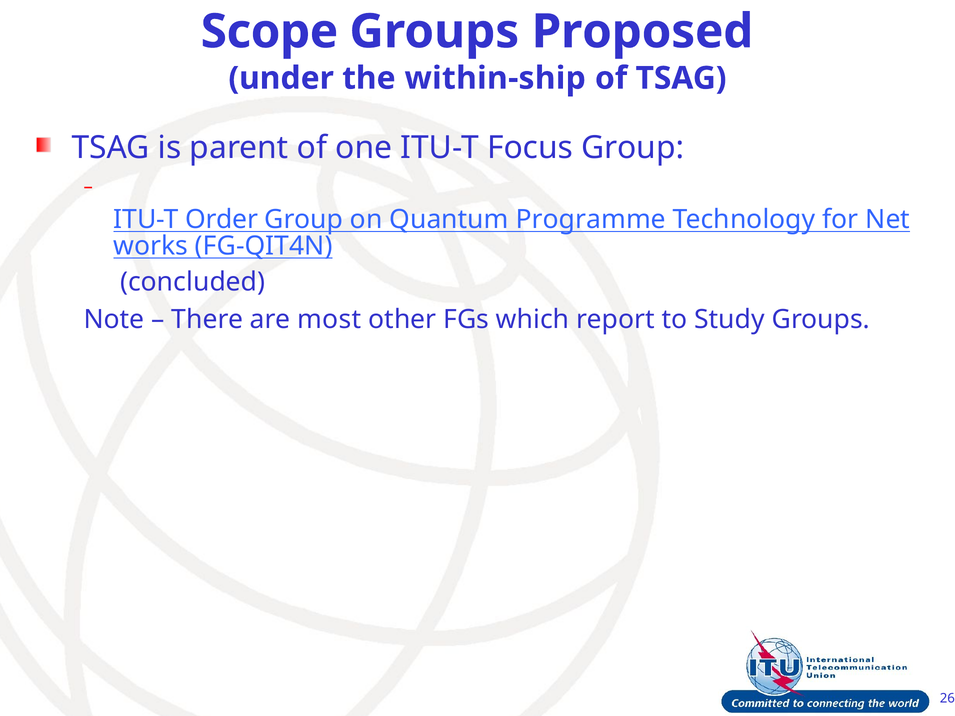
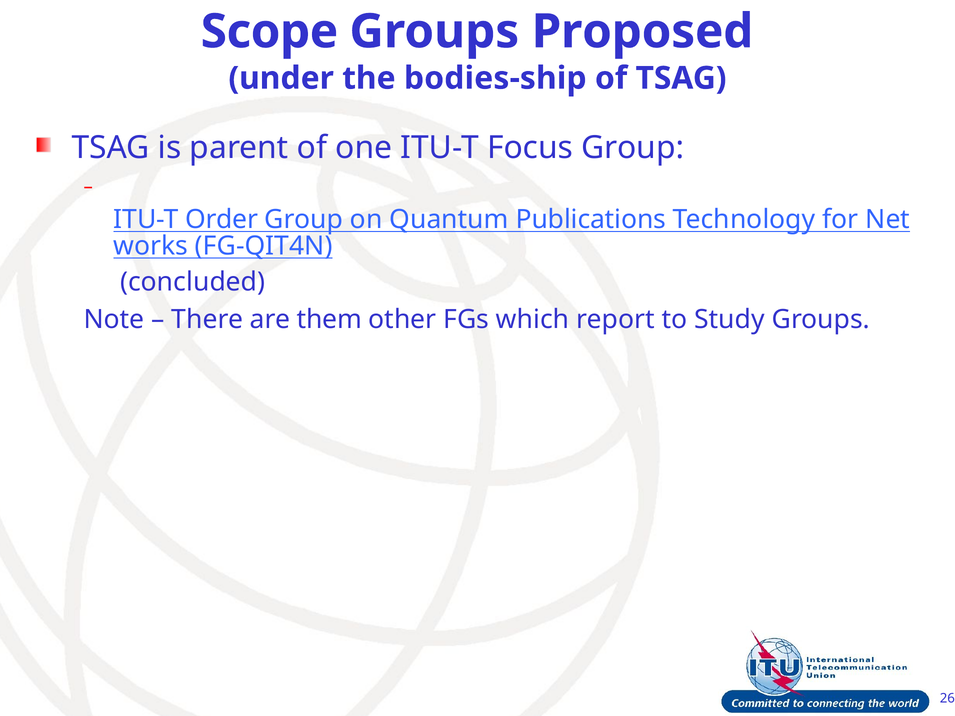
within-ship: within-ship -> bodies-ship
Programme: Programme -> Publications
most: most -> them
